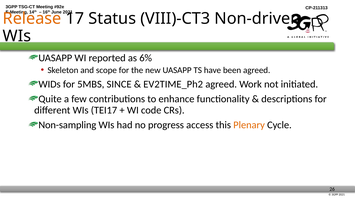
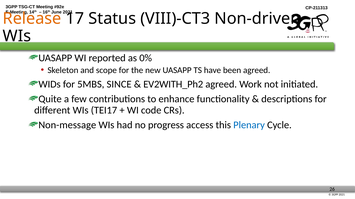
6%: 6% -> 0%
EV2TIME_Ph2: EV2TIME_Ph2 -> EV2WITH_Ph2
Non-sampling: Non-sampling -> Non-message
Plenary colour: orange -> blue
